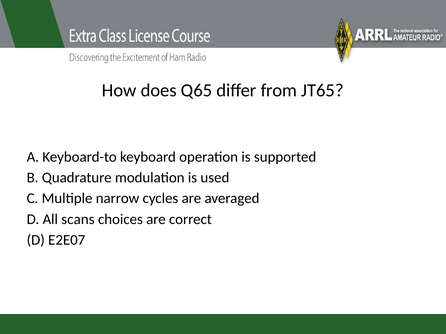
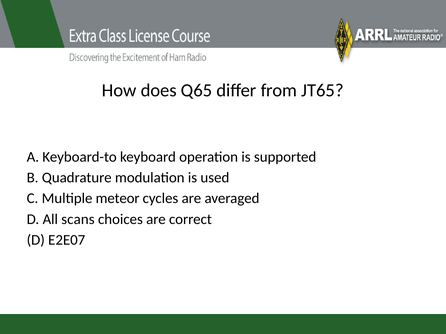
narrow: narrow -> meteor
